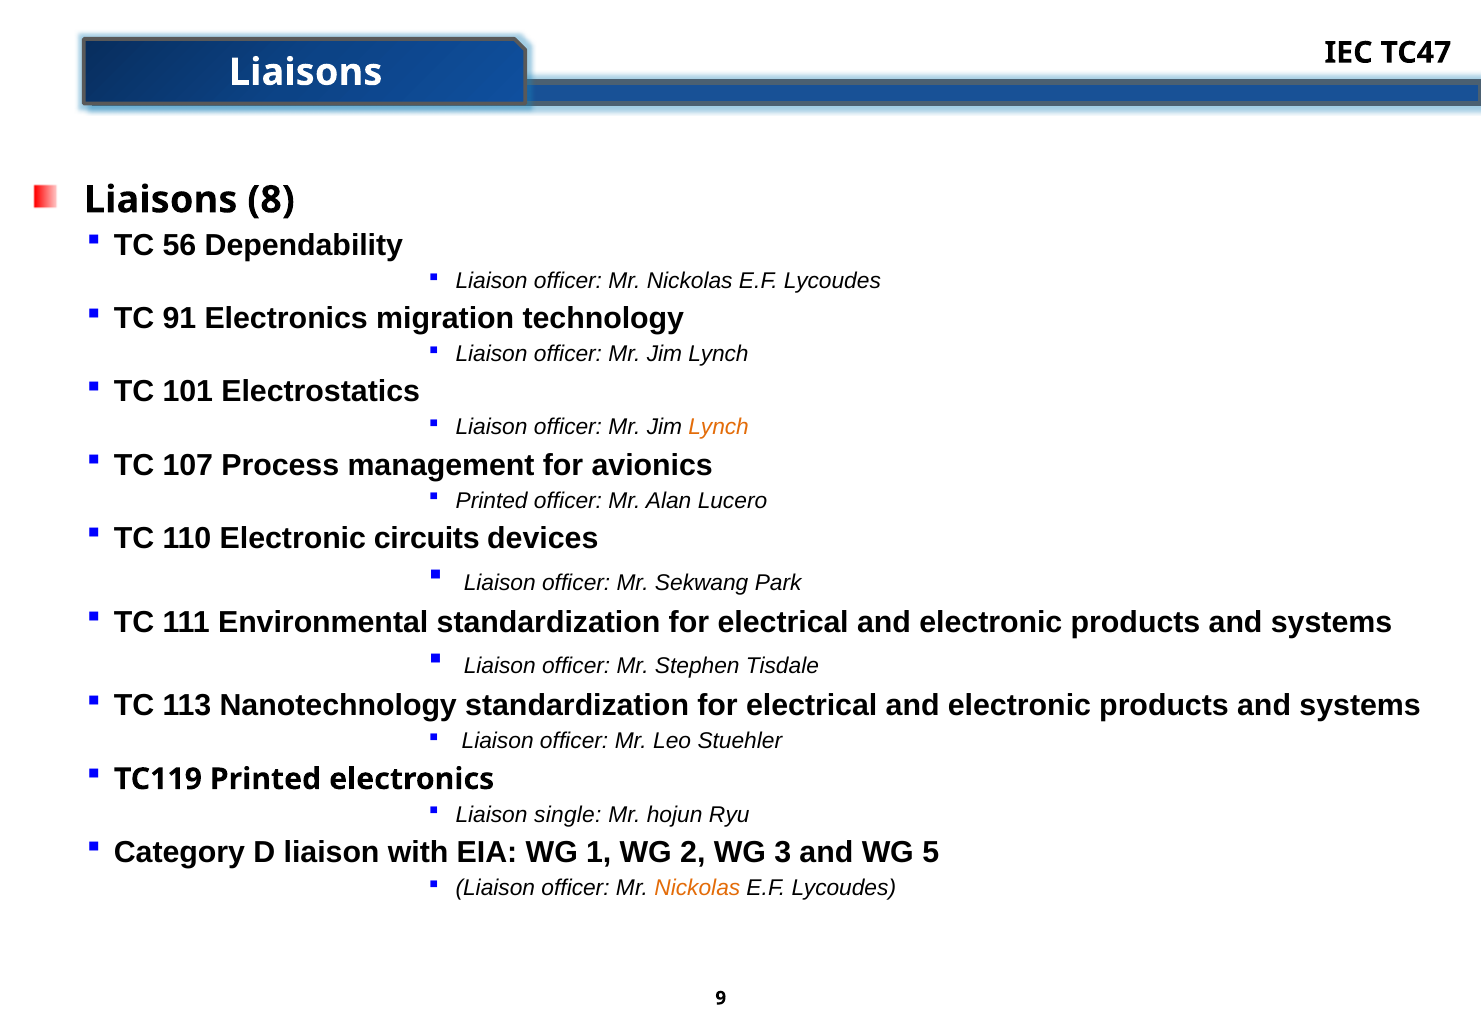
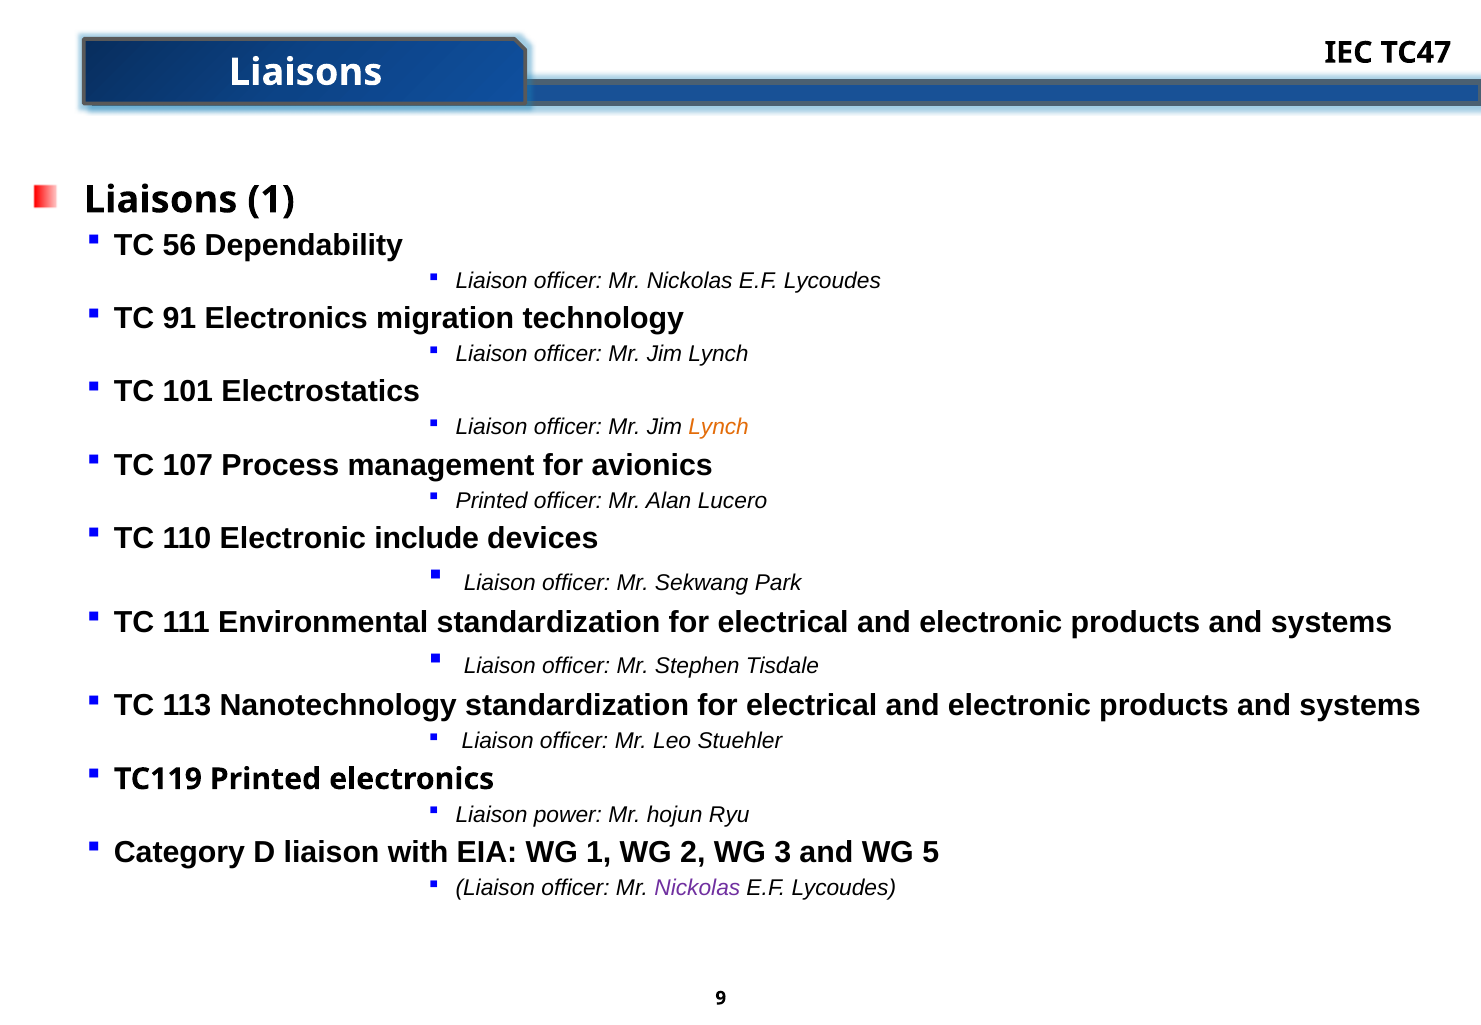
Liaisons 8: 8 -> 1
circuits: circuits -> include
single: single -> power
Nickolas at (697, 888) colour: orange -> purple
